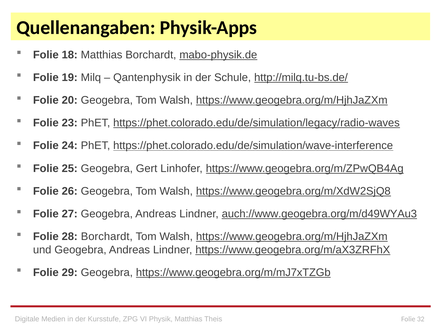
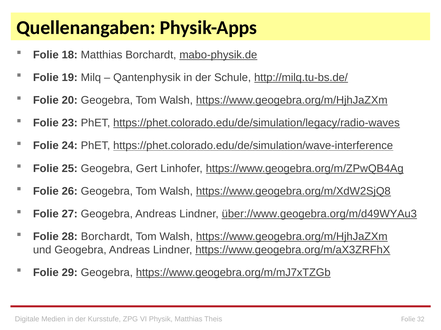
auch://www.geogebra.org/m/d49WYAu3: auch://www.geogebra.org/m/d49WYAu3 -> über://www.geogebra.org/m/d49WYAu3
